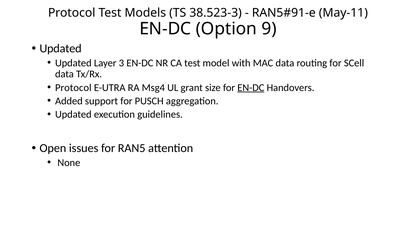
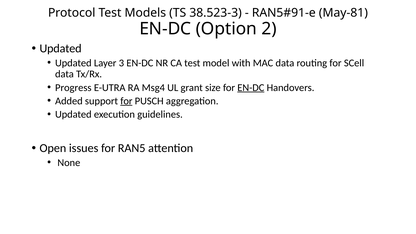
May-11: May-11 -> May-81
9: 9 -> 2
Protocol at (73, 88): Protocol -> Progress
for at (126, 101) underline: none -> present
